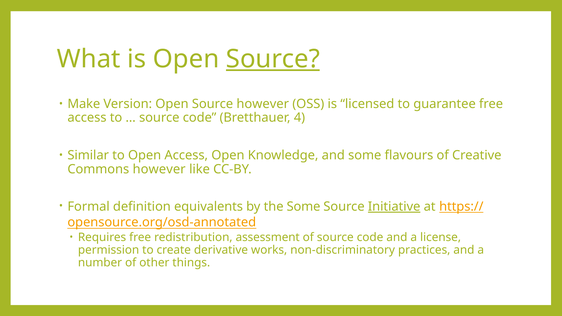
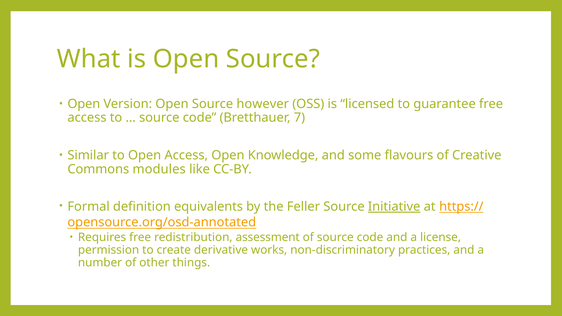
Source at (273, 59) underline: present -> none
Make at (84, 104): Make -> Open
4: 4 -> 7
Commons however: however -> modules
the Some: Some -> Feller
